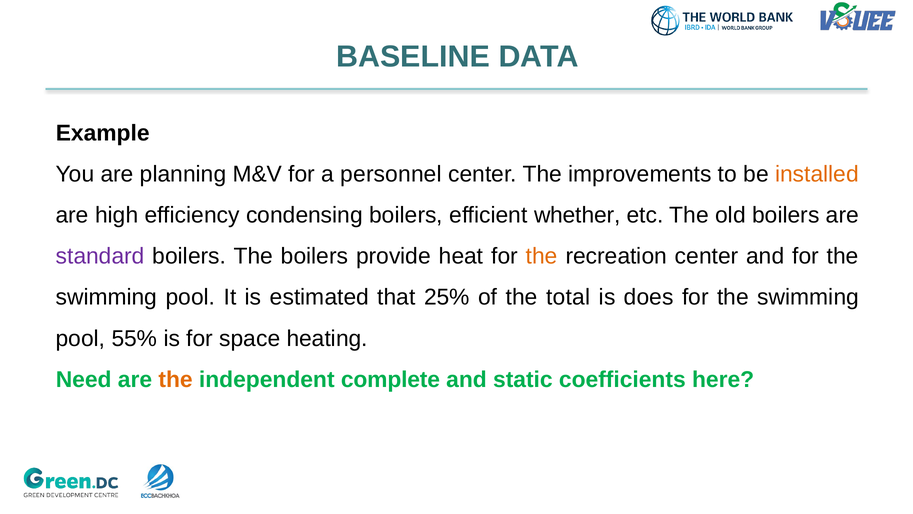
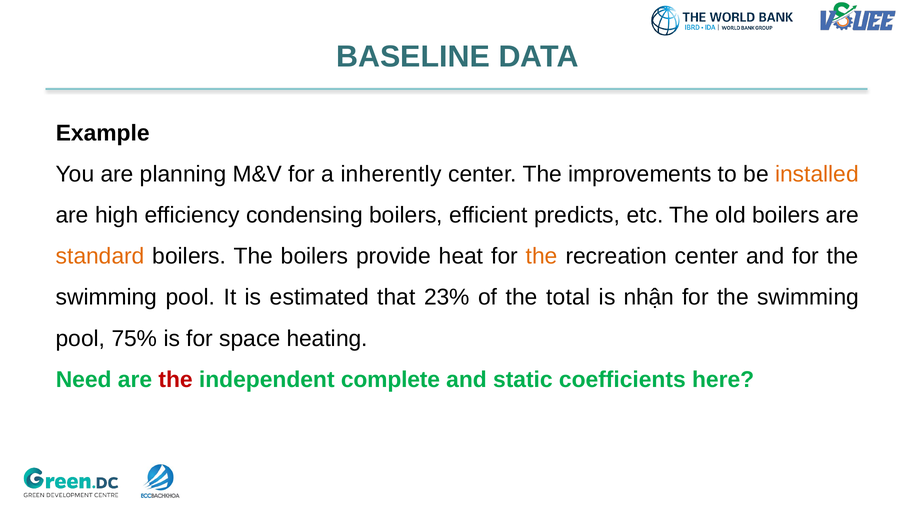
personnel: personnel -> inherently
whether: whether -> predicts
standard colour: purple -> orange
25%: 25% -> 23%
does: does -> nhận
55%: 55% -> 75%
the at (176, 379) colour: orange -> red
